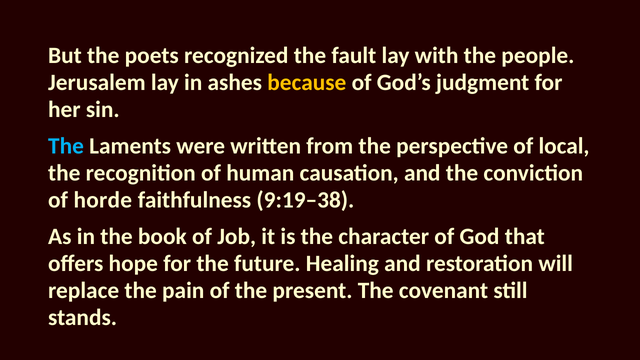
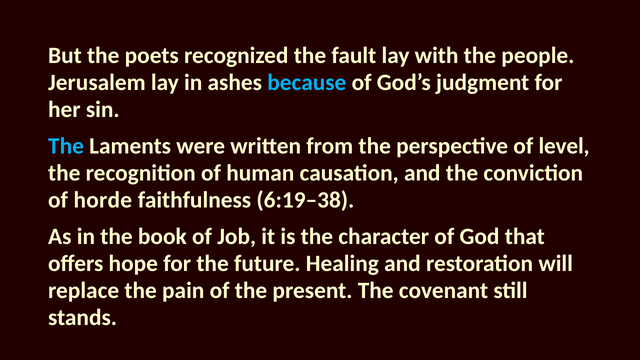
because colour: yellow -> light blue
local: local -> level
9:19–38: 9:19–38 -> 6:19–38
